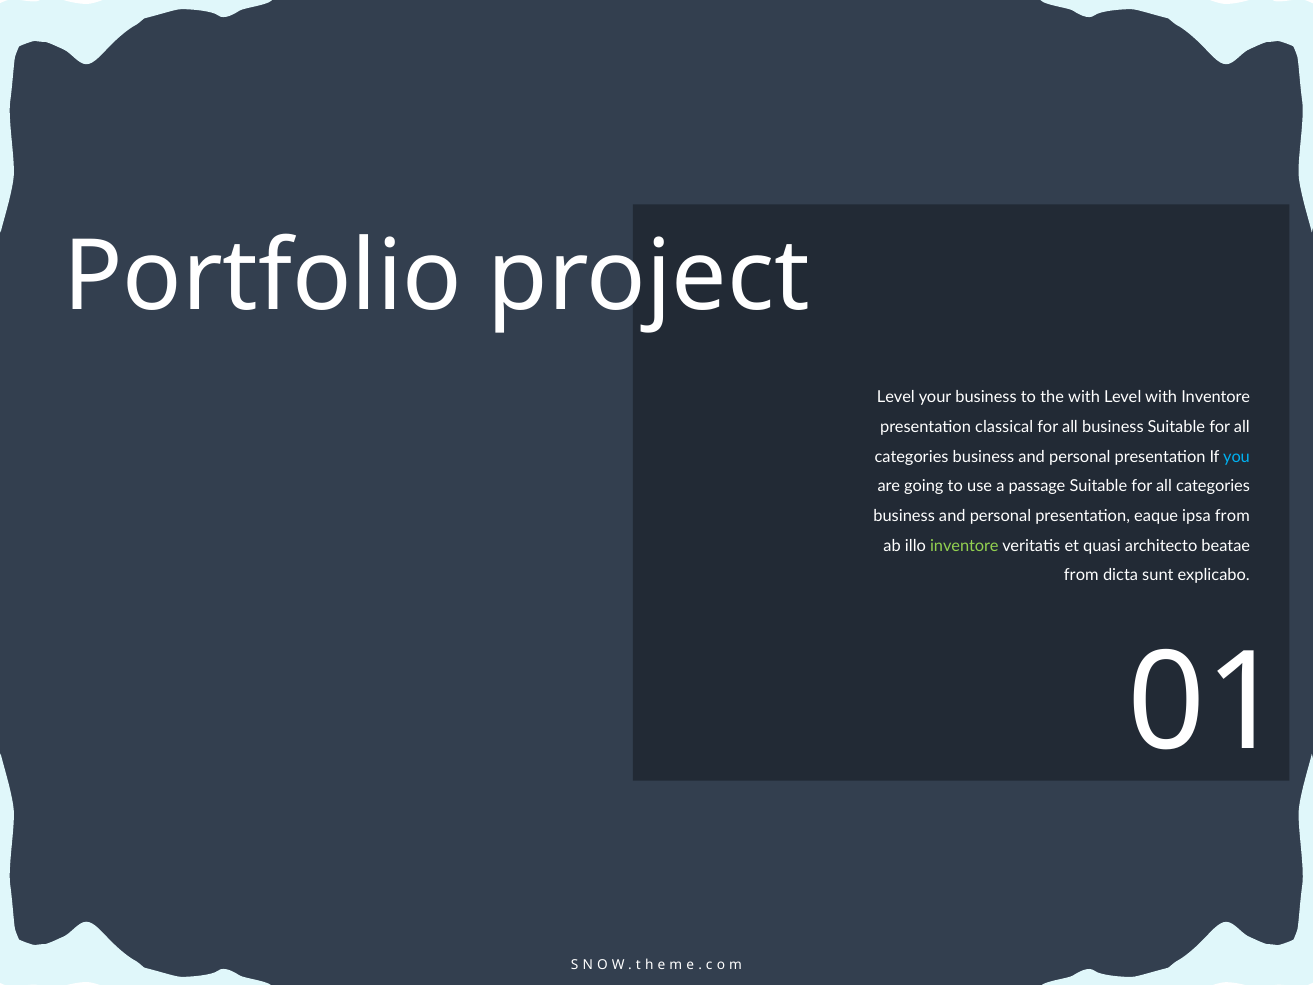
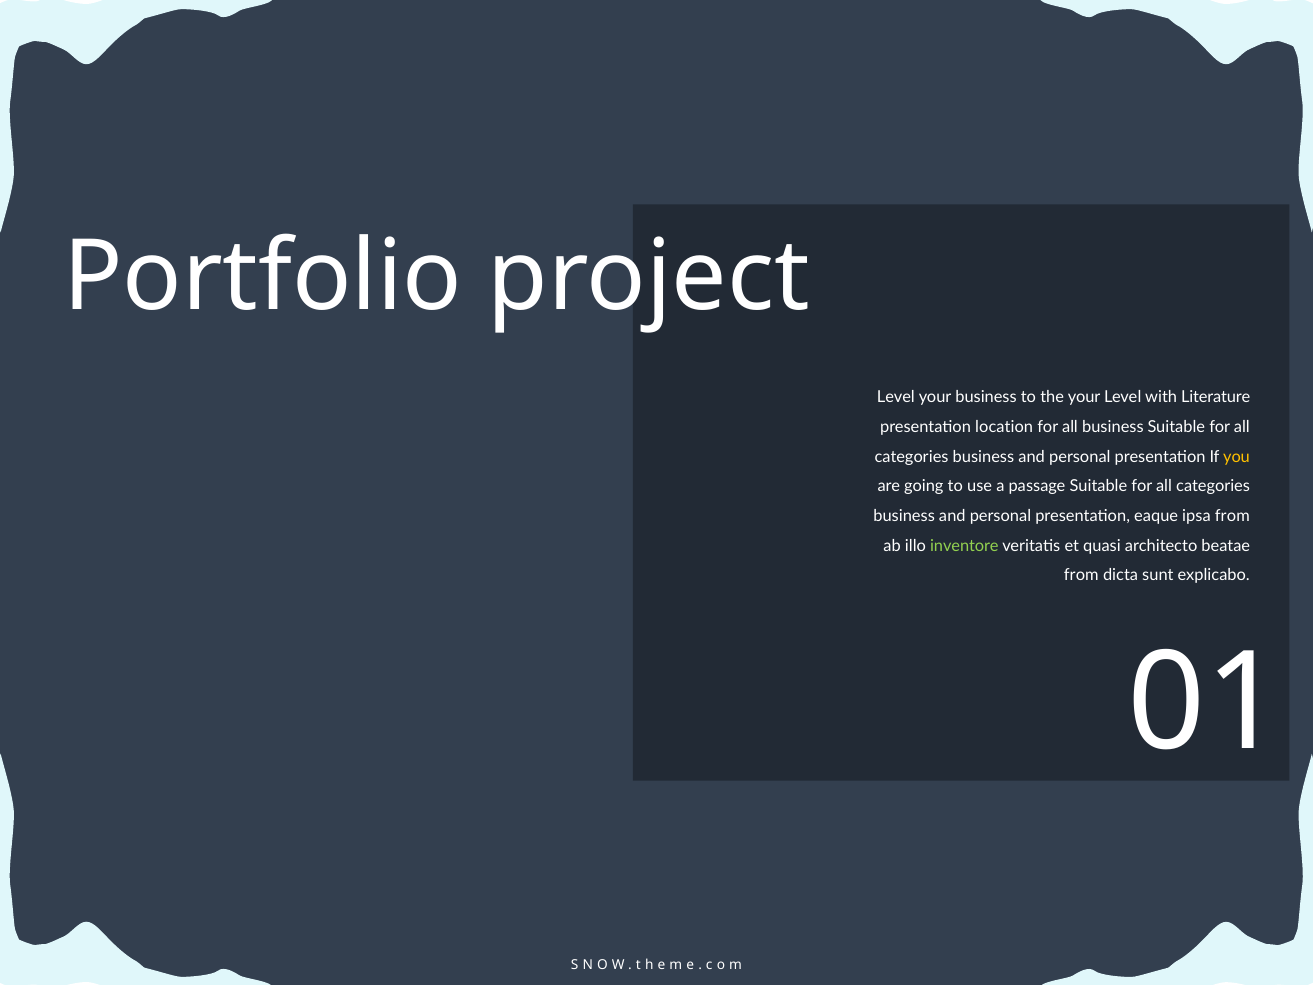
the with: with -> your
with Inventore: Inventore -> Literature
classical: classical -> location
you colour: light blue -> yellow
